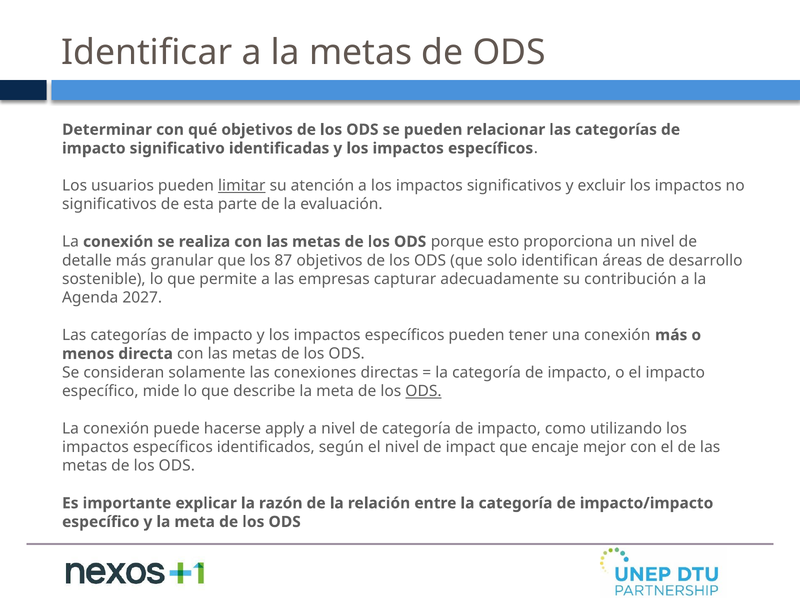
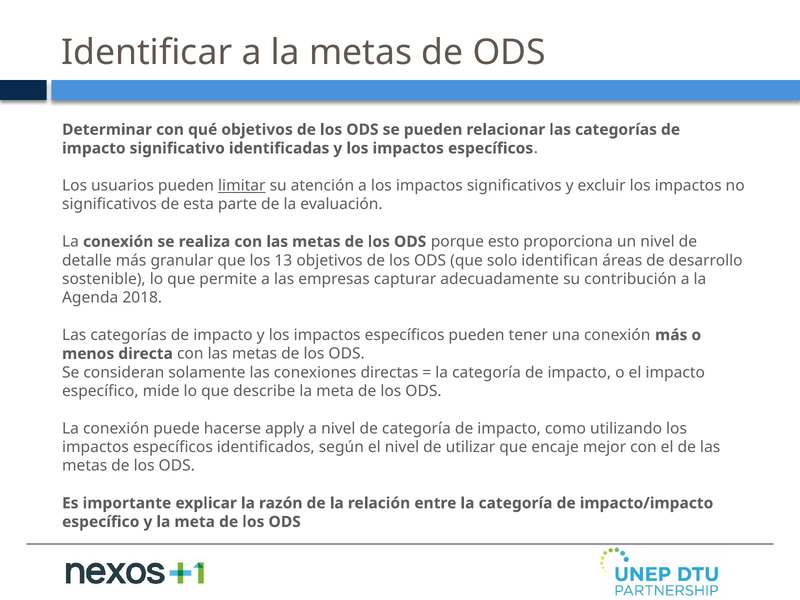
87: 87 -> 13
2027: 2027 -> 2018
ODS at (423, 391) underline: present -> none
impact: impact -> utilizar
